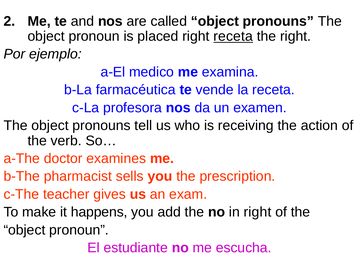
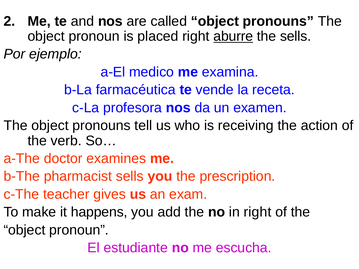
right receta: receta -> aburre
the right: right -> sells
